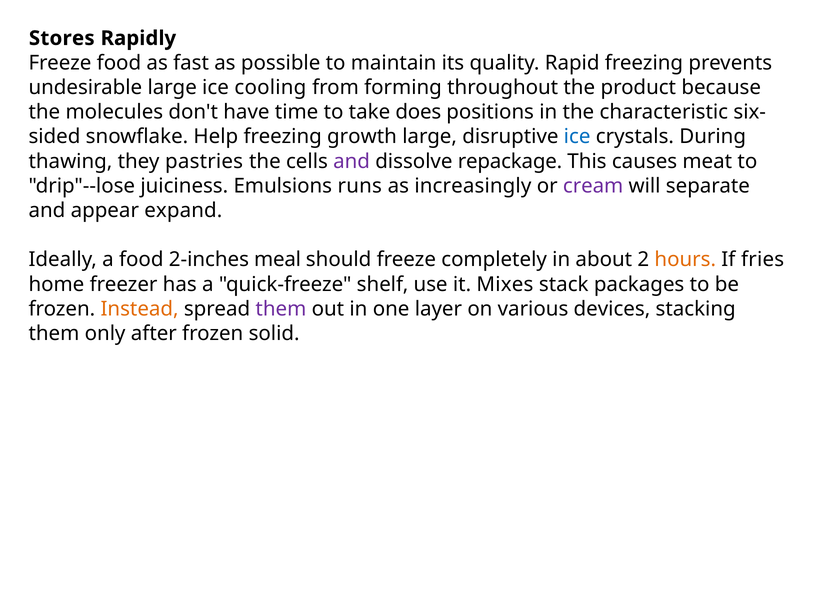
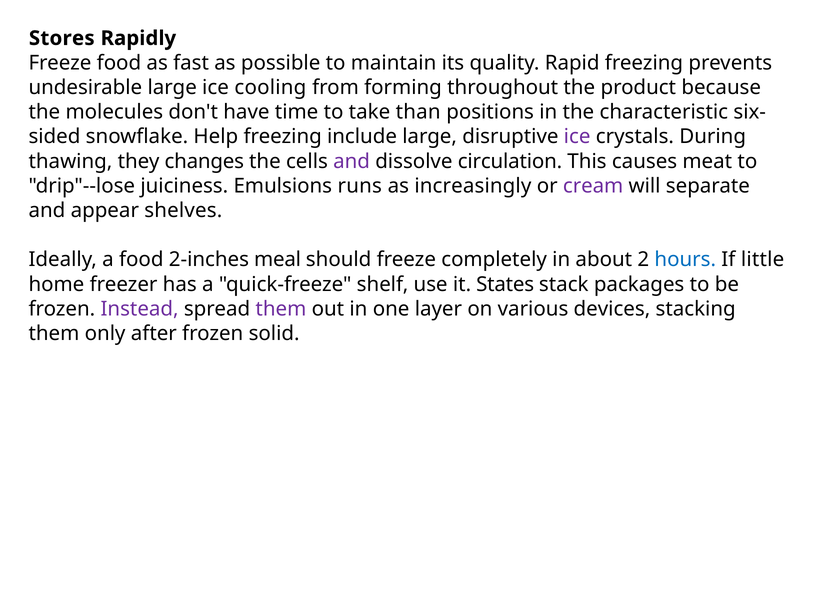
does: does -> than
growth: growth -> include
ice at (577, 137) colour: blue -> purple
pastries: pastries -> changes
repackage: repackage -> circulation
expand: expand -> shelves
hours colour: orange -> blue
fries: fries -> little
Mixes: Mixes -> States
Instead colour: orange -> purple
